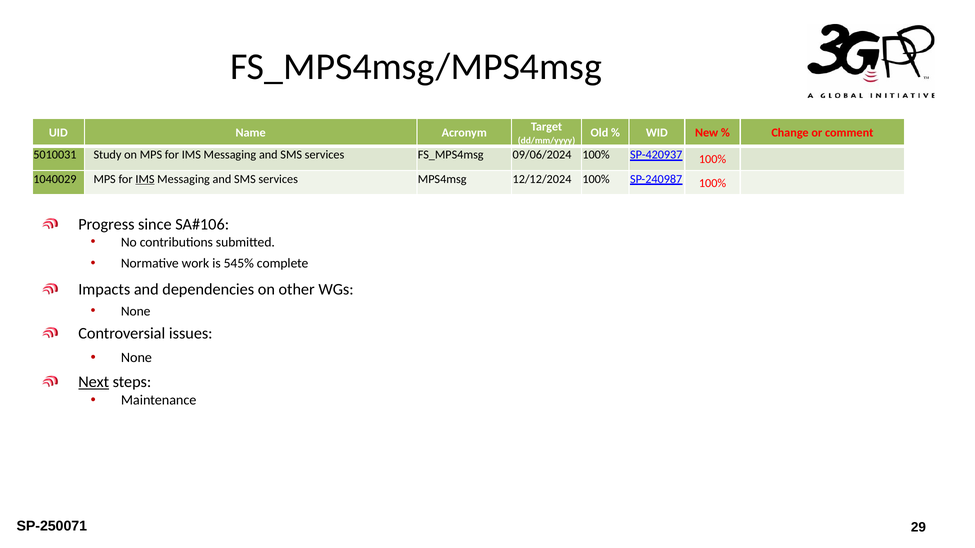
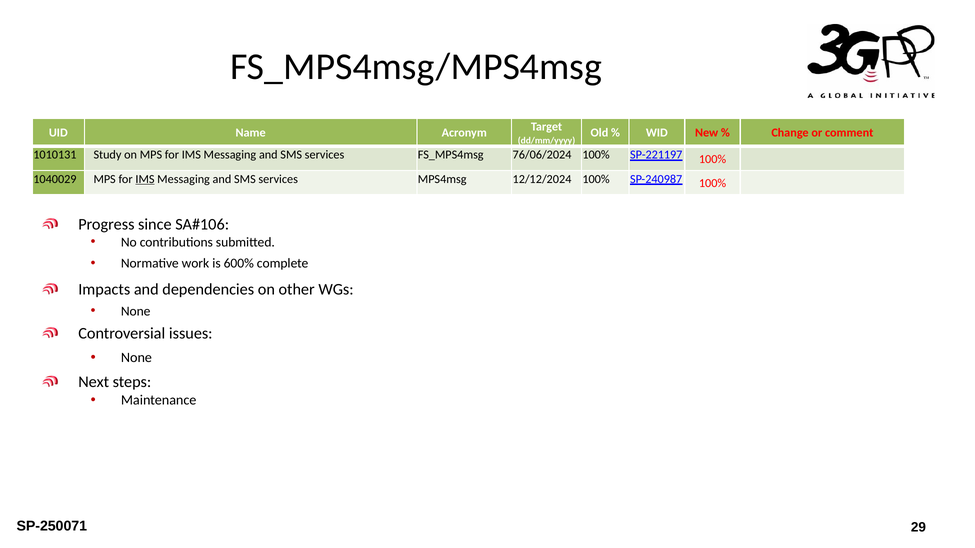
5010031: 5010031 -> 1010131
09/06/2024: 09/06/2024 -> 76/06/2024
SP-420937: SP-420937 -> SP-221197
545%: 545% -> 600%
Next underline: present -> none
